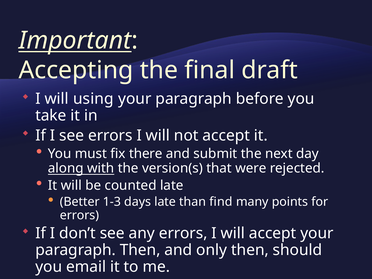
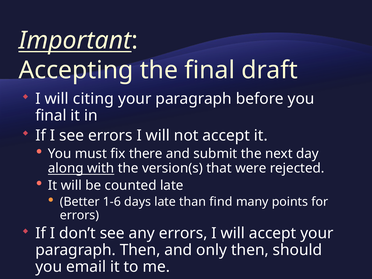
using: using -> citing
take at (51, 116): take -> final
1-3: 1-3 -> 1-6
